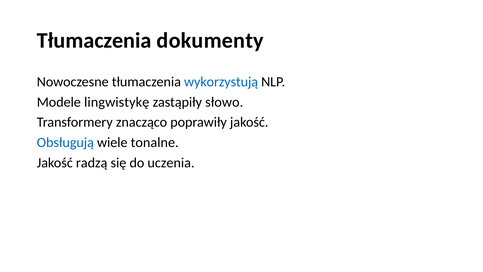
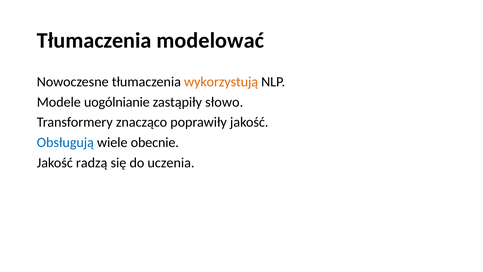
dokumenty: dokumenty -> modelować
wykorzystują colour: blue -> orange
lingwistykę: lingwistykę -> uogólnianie
tonalne: tonalne -> obecnie
